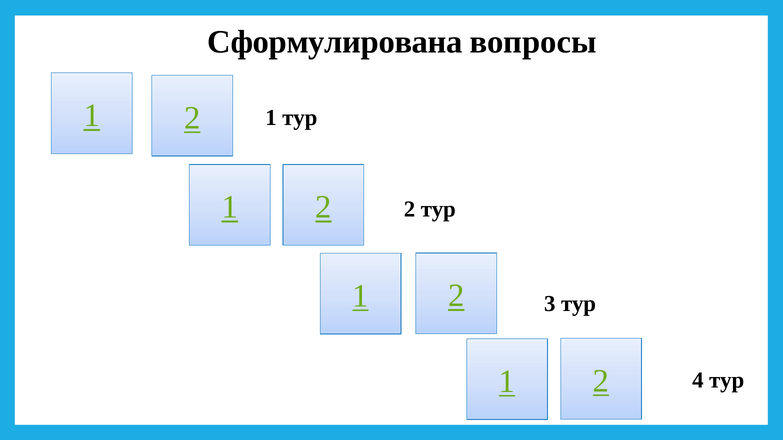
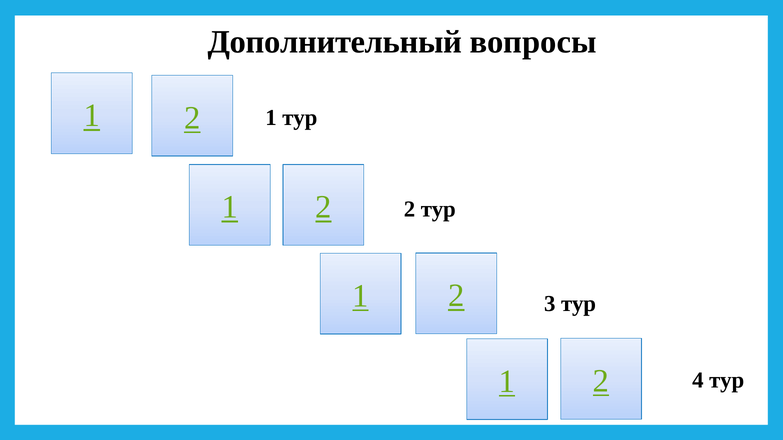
Сформулирована: Сформулирована -> Дополнительный
